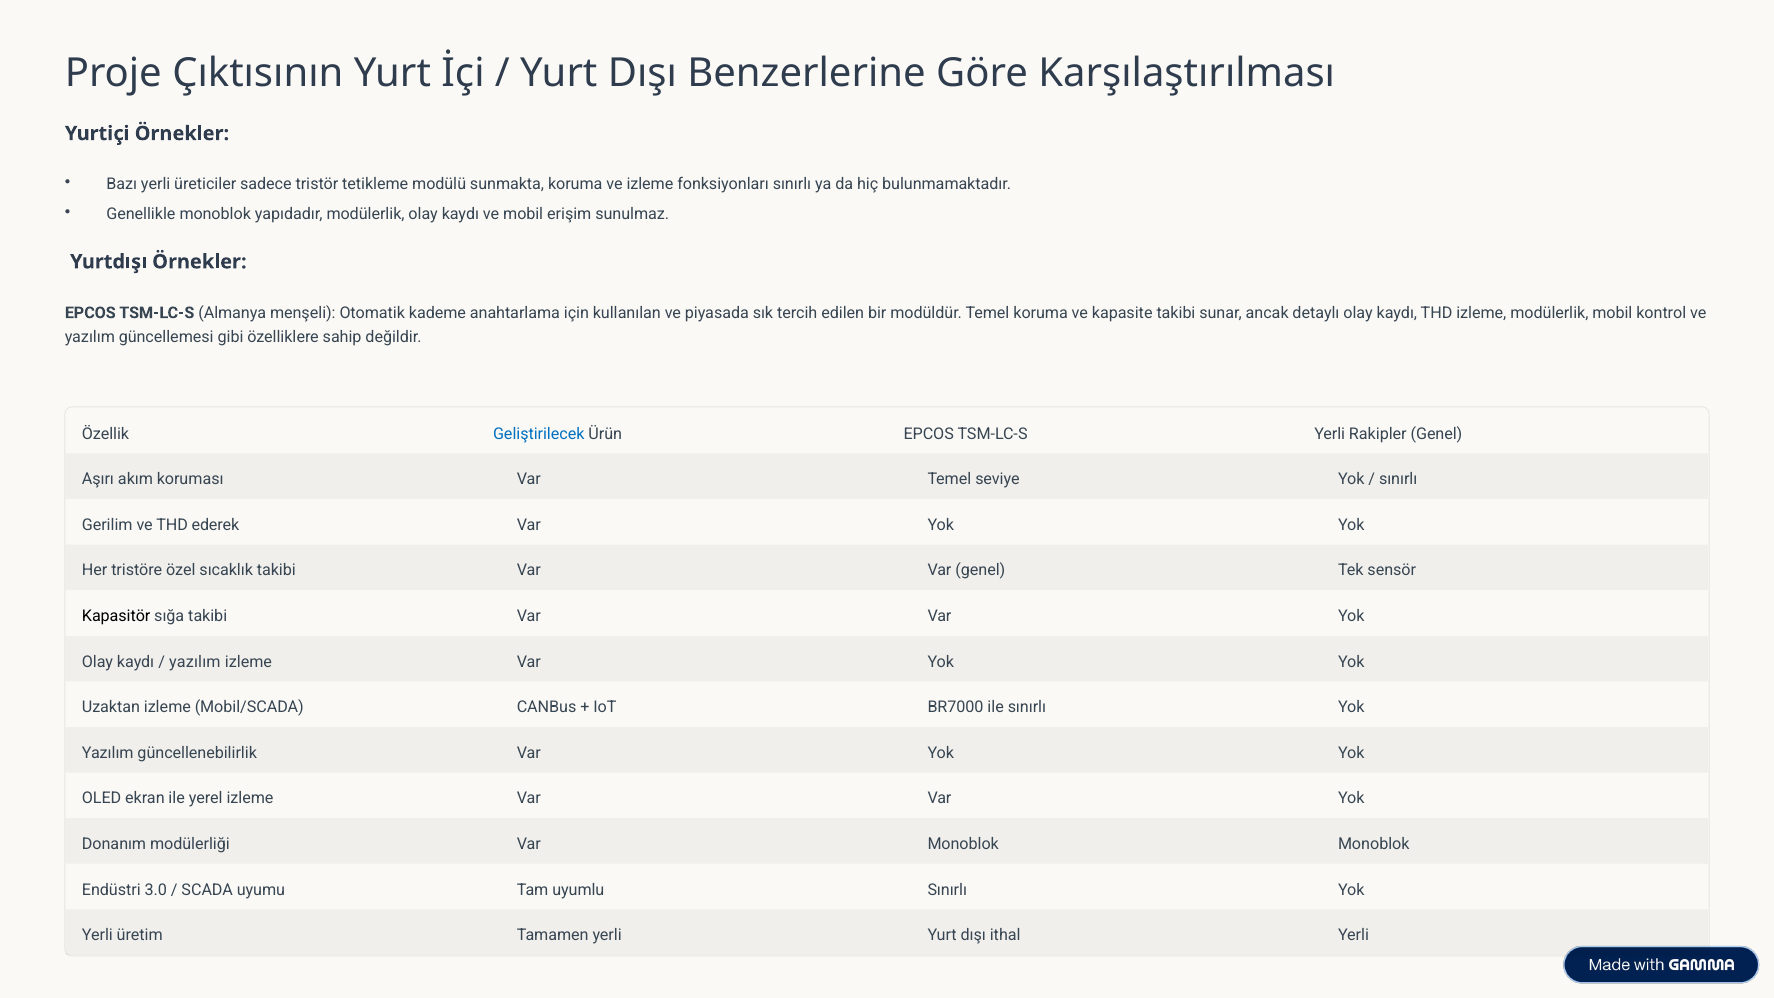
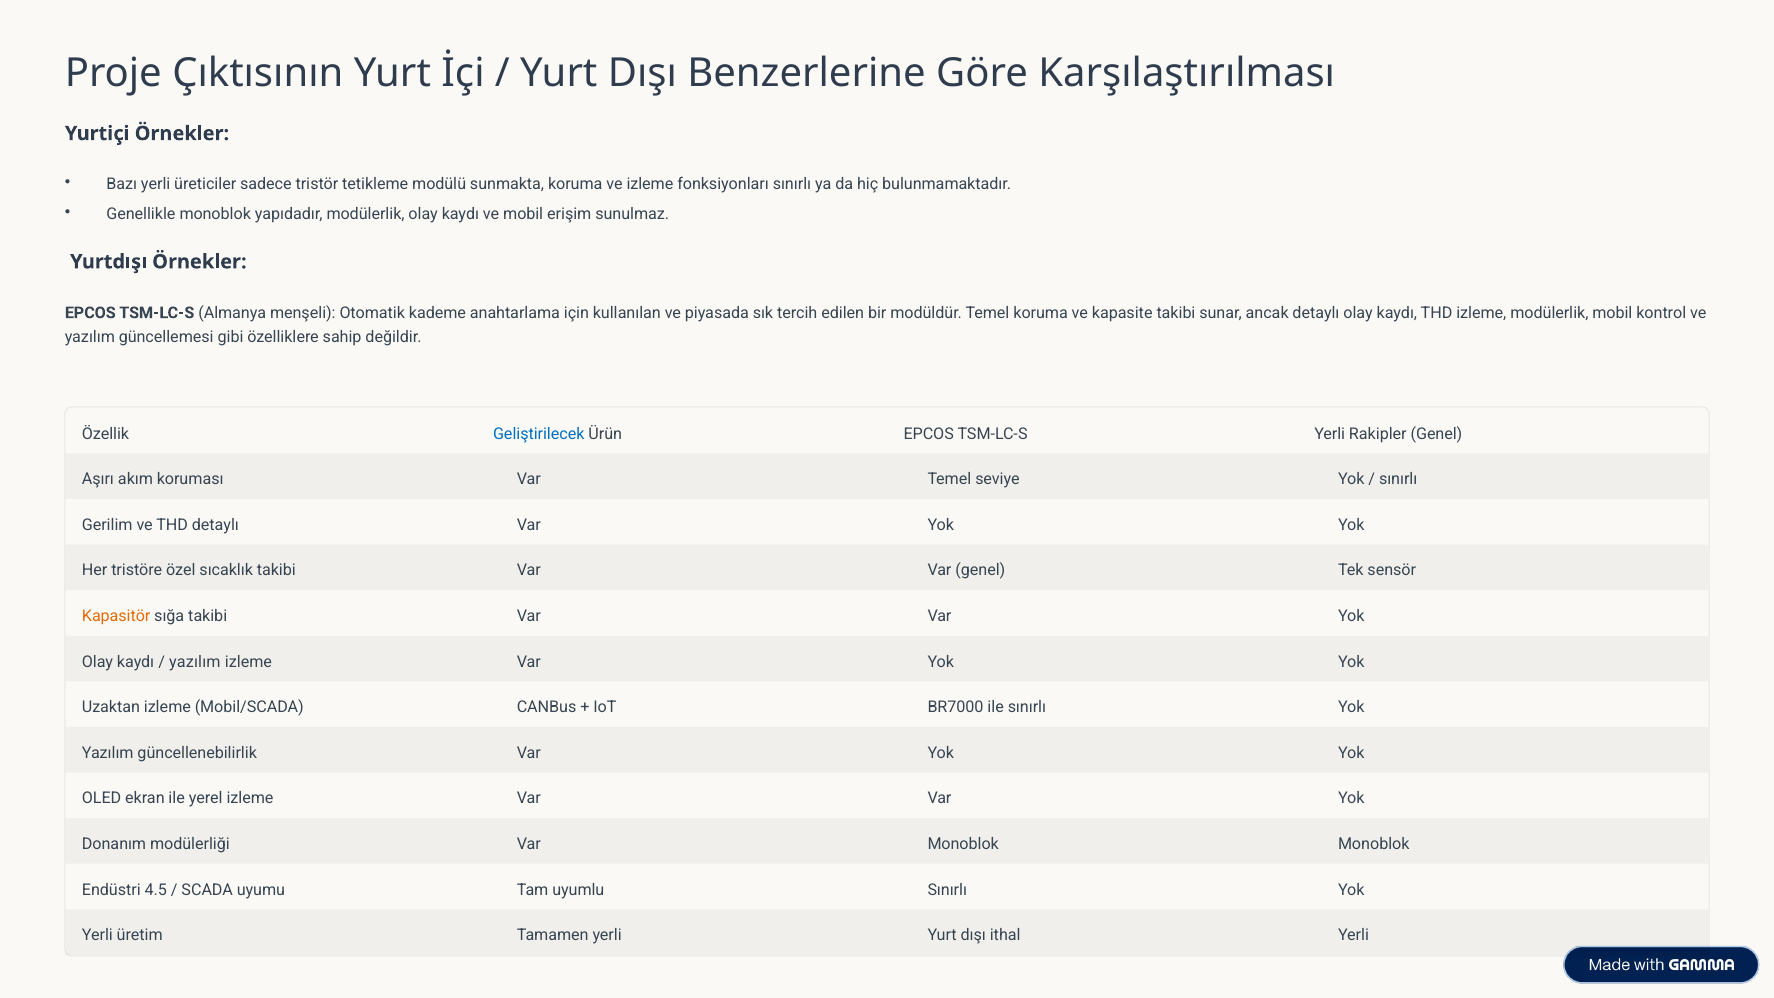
THD ederek: ederek -> detaylı
Kapasitör colour: black -> orange
3.0: 3.0 -> 4.5
